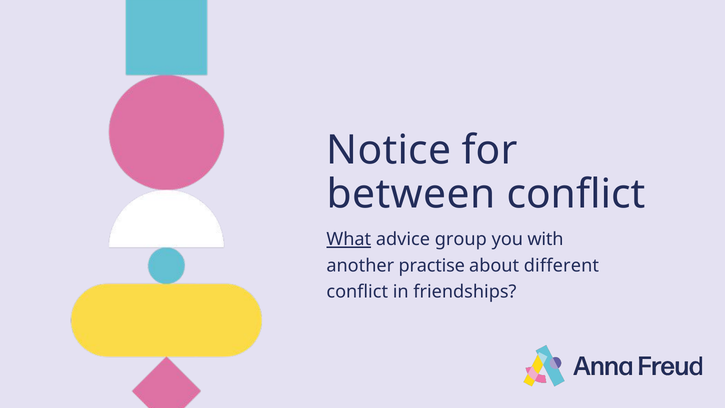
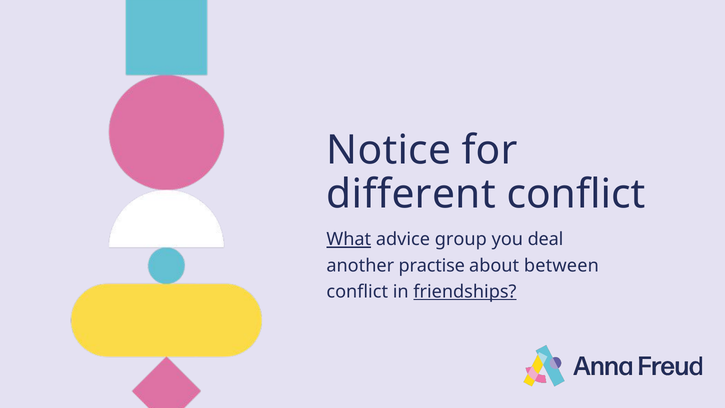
between: between -> different
with: with -> deal
different: different -> between
friendships underline: none -> present
